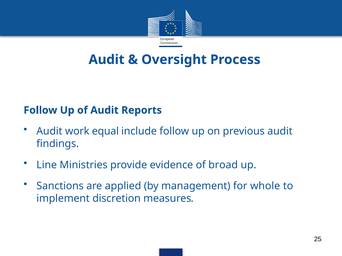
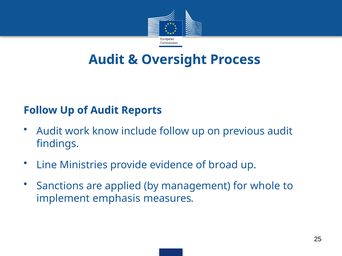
equal: equal -> know
discretion: discretion -> emphasis
